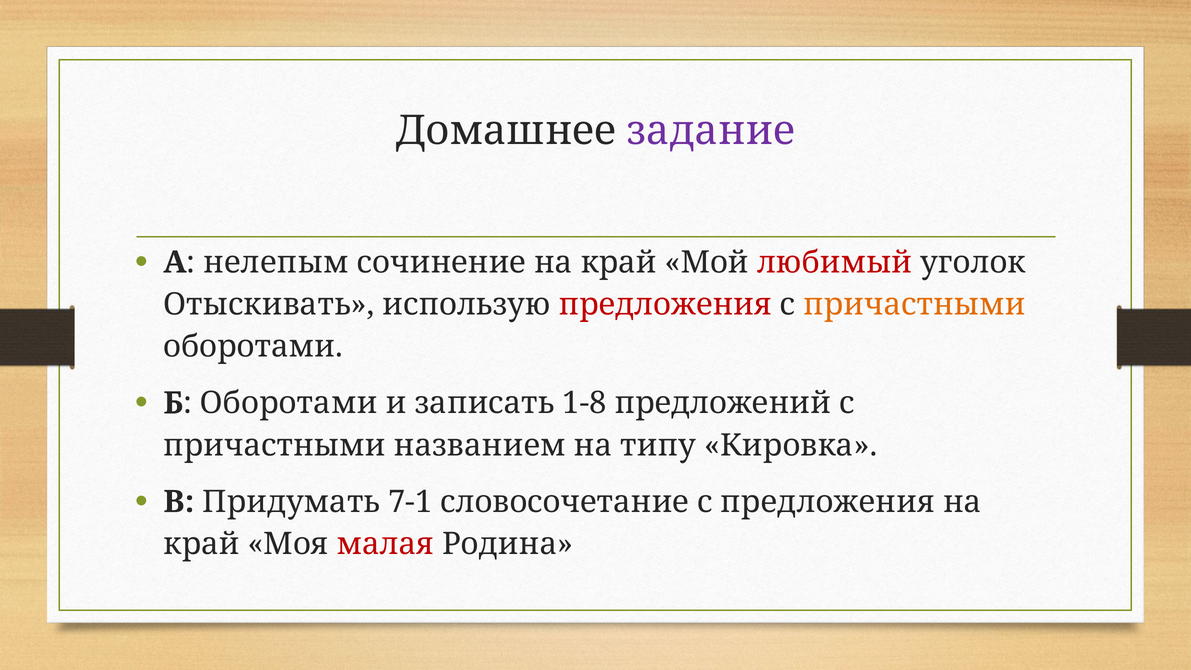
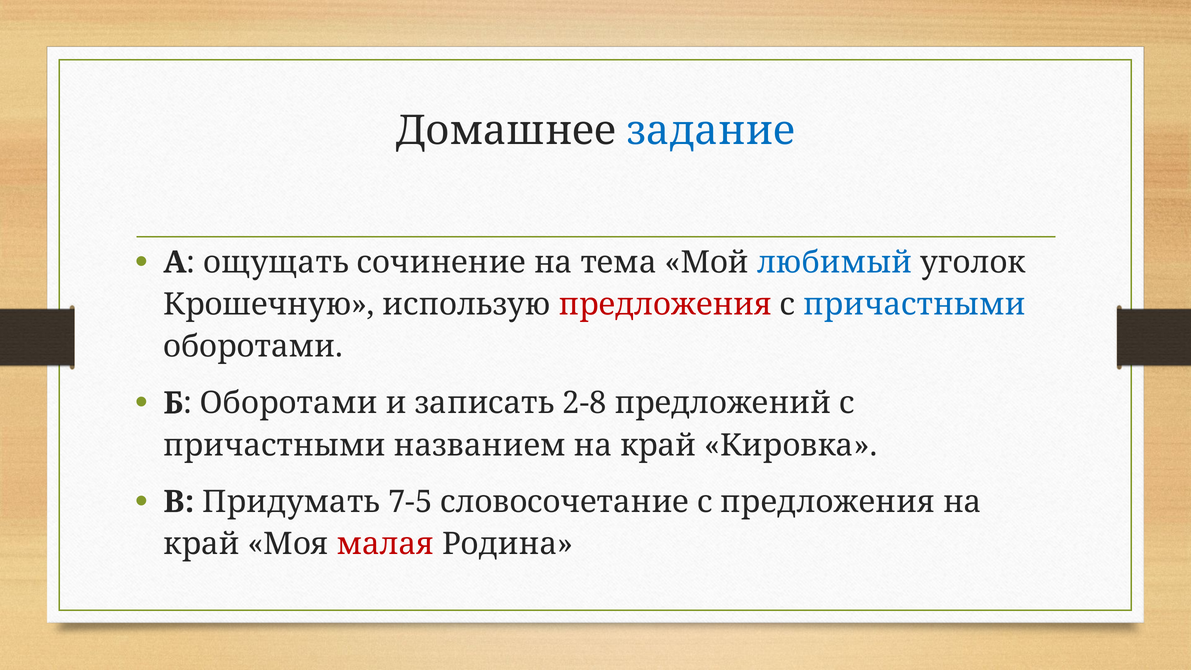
задание colour: purple -> blue
нелепым: нелепым -> ощущать
сочинение на край: край -> тема
любимый colour: red -> blue
Отыскивать: Отыскивать -> Крошечную
причастными at (914, 304) colour: orange -> blue
1-8: 1-8 -> 2-8
типу at (658, 445): типу -> край
7-1: 7-1 -> 7-5
